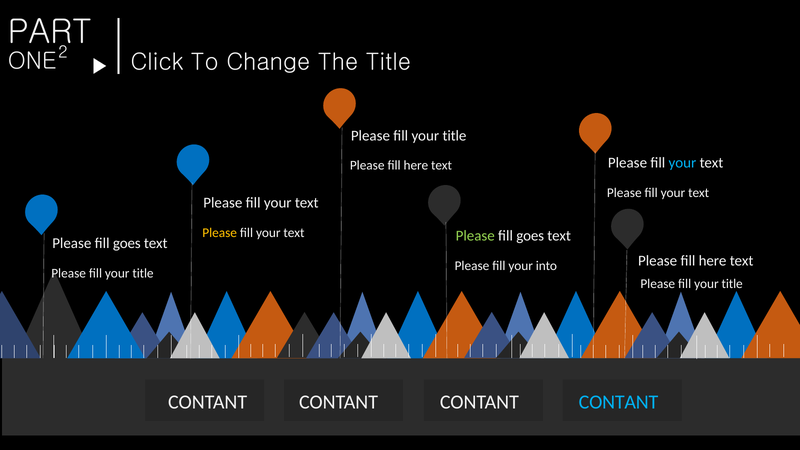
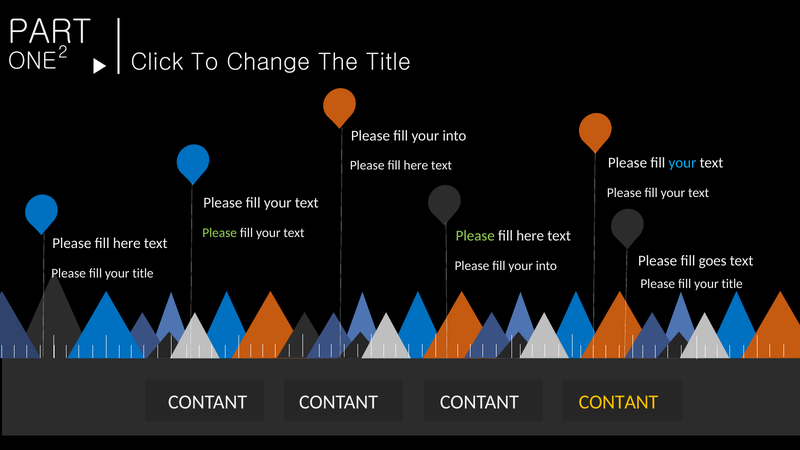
title at (454, 136): title -> into
Please at (220, 233) colour: yellow -> light green
goes at (530, 236): goes -> here
goes at (127, 244): goes -> here
here at (713, 261): here -> goes
CONTANT at (619, 402) colour: light blue -> yellow
